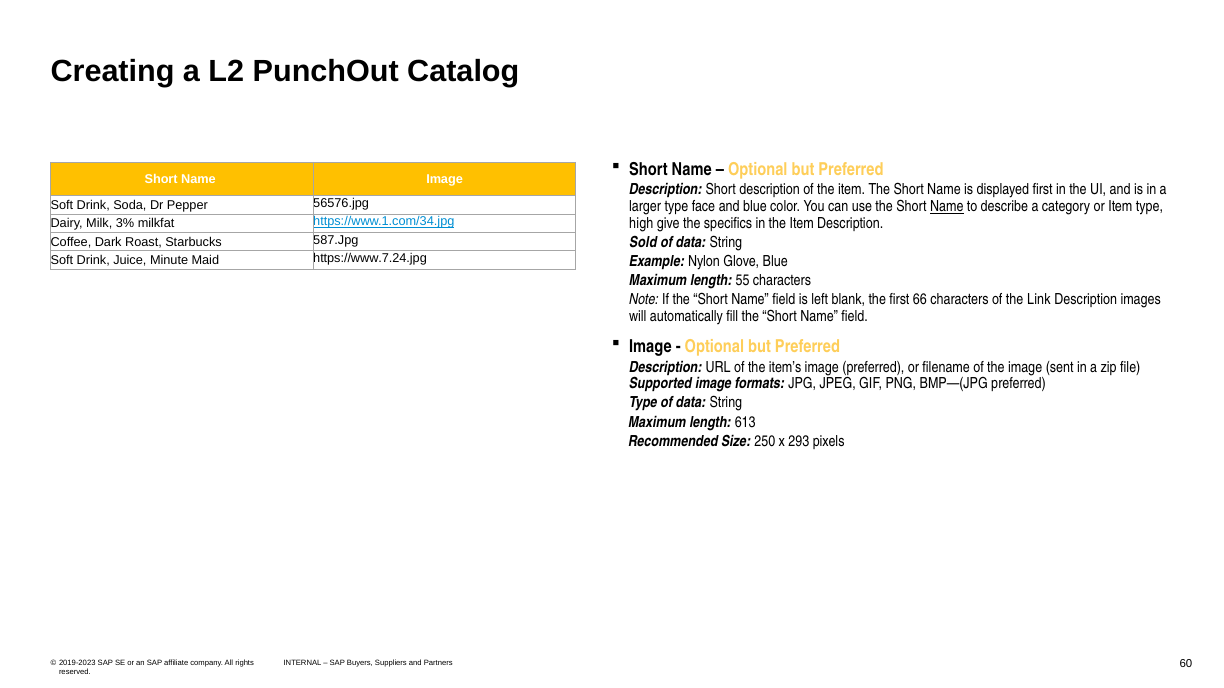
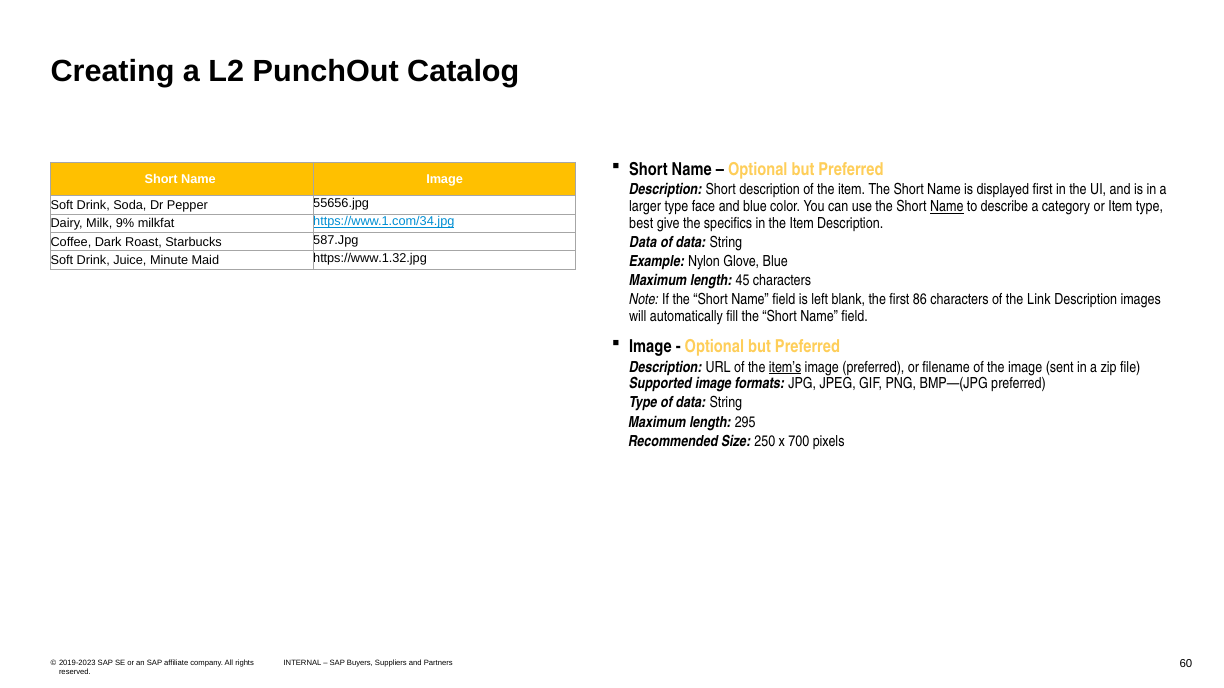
56576.jpg: 56576.jpg -> 55656.jpg
high: high -> best
3%: 3% -> 9%
Sold at (643, 242): Sold -> Data
https://www.7.24.jpg: https://www.7.24.jpg -> https://www.1.32.jpg
55: 55 -> 45
66: 66 -> 86
item’s underline: none -> present
613: 613 -> 295
293: 293 -> 700
